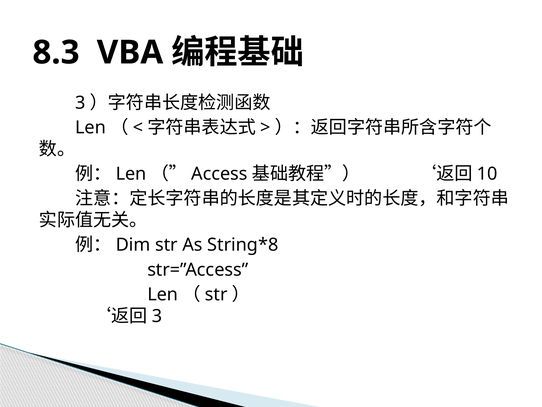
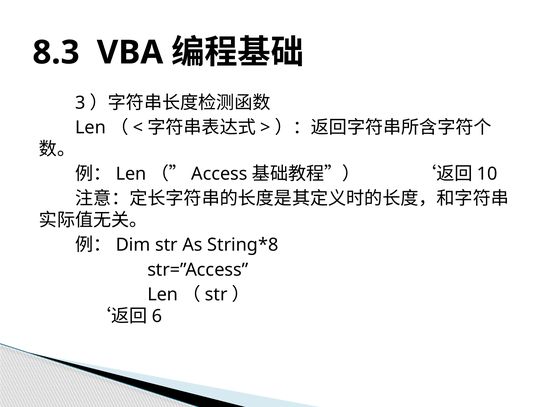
3 at (157, 316): 3 -> 6
